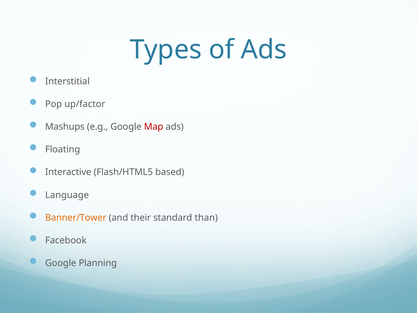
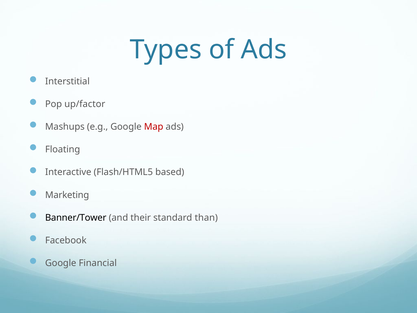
Language: Language -> Marketing
Banner/Tower colour: orange -> black
Planning: Planning -> Financial
